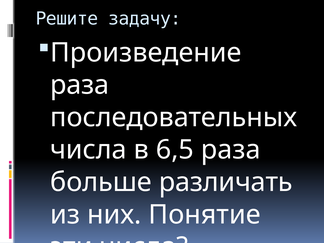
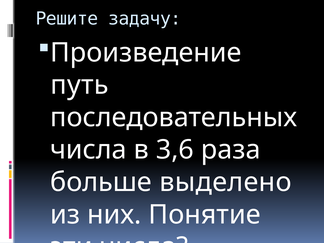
раза at (80, 85): раза -> путь
6,5: 6,5 -> 3,6
различать: различать -> выделено
